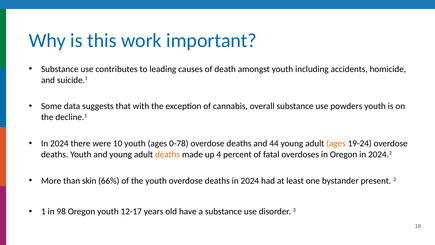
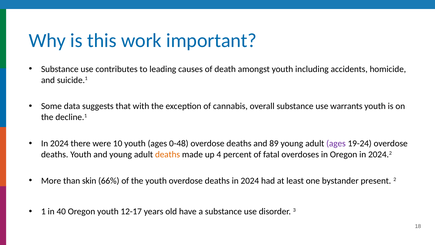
powders: powders -> warrants
0-78: 0-78 -> 0-48
44: 44 -> 89
ages at (336, 143) colour: orange -> purple
98: 98 -> 40
